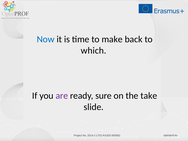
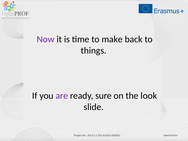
Now colour: blue -> purple
which: which -> things
take: take -> look
